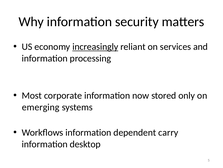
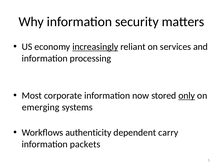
only underline: none -> present
Workflows information: information -> authenticity
desktop: desktop -> packets
